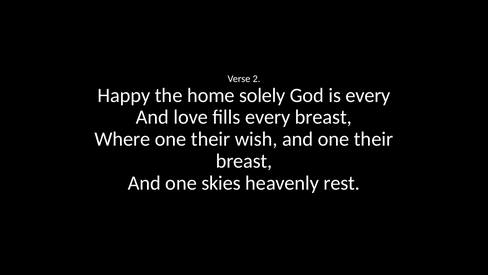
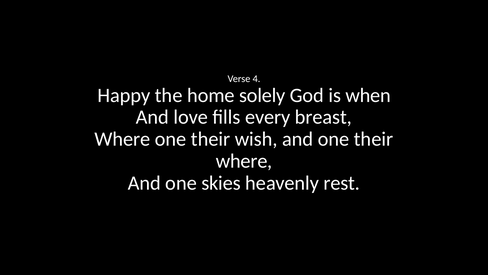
2: 2 -> 4
is every: every -> when
breast at (244, 161): breast -> where
